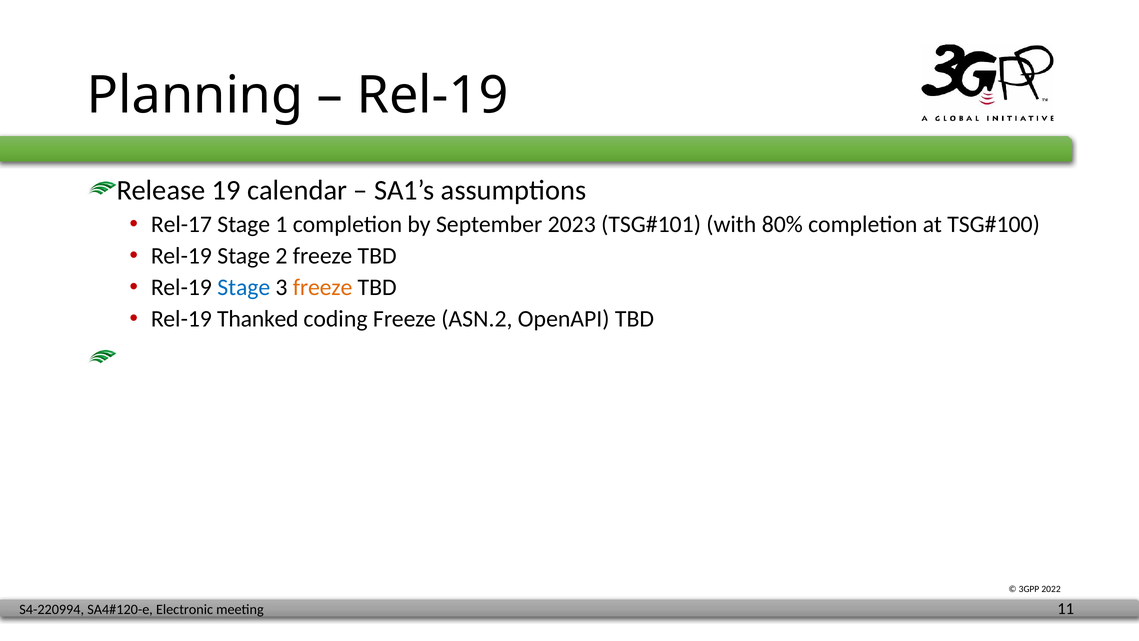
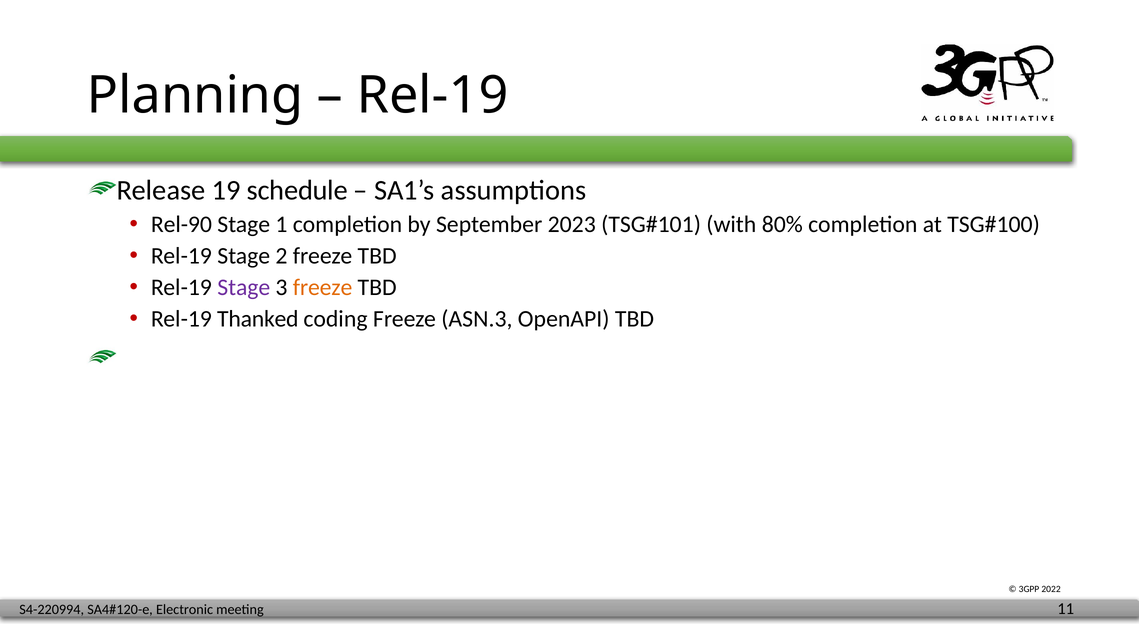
calendar: calendar -> schedule
Rel-17: Rel-17 -> Rel-90
Stage at (244, 287) colour: blue -> purple
ASN.2: ASN.2 -> ASN.3
